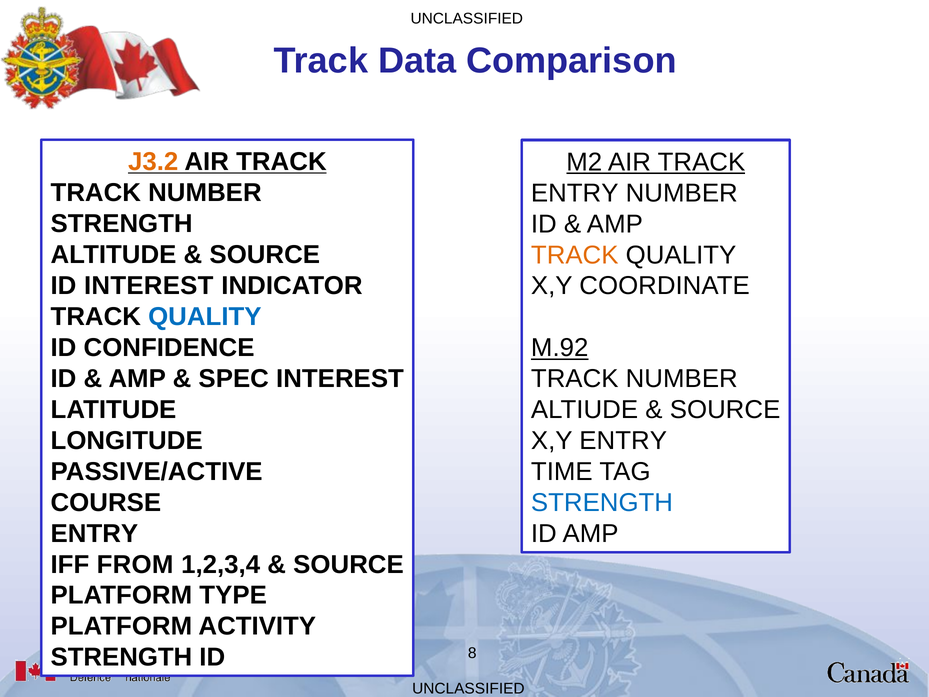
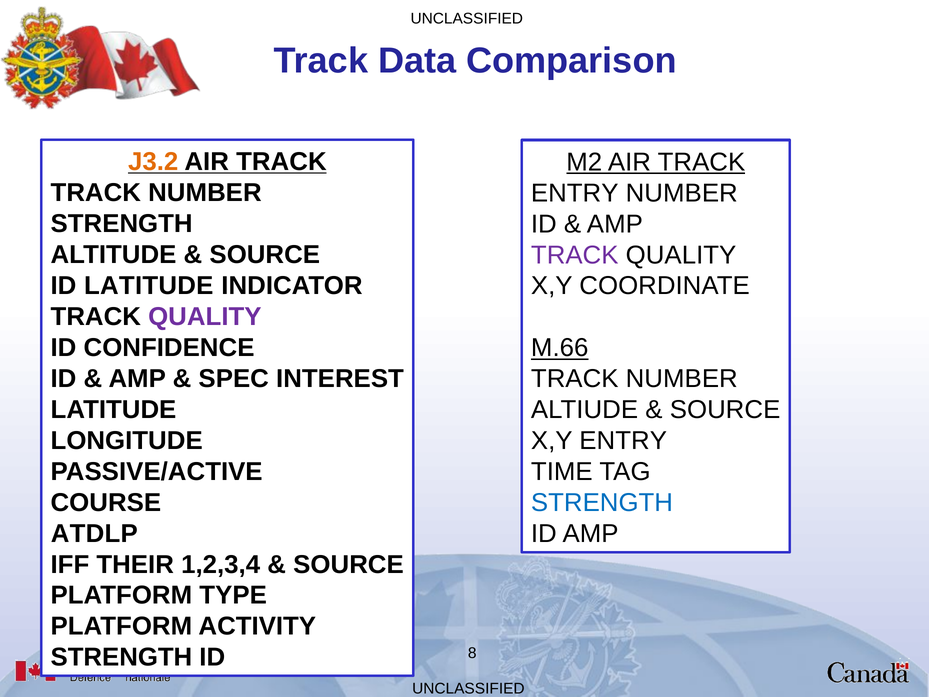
TRACK at (575, 255) colour: orange -> purple
ID INTEREST: INTEREST -> LATITUDE
QUALITY at (205, 316) colour: blue -> purple
M.92: M.92 -> M.66
ENTRY at (94, 533): ENTRY -> ATDLP
FROM: FROM -> THEIR
